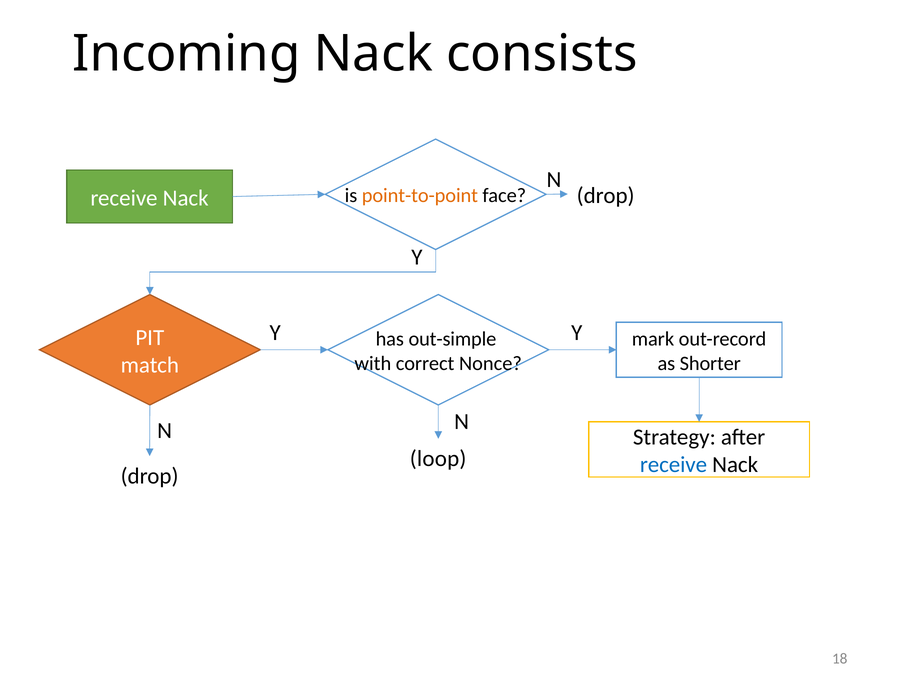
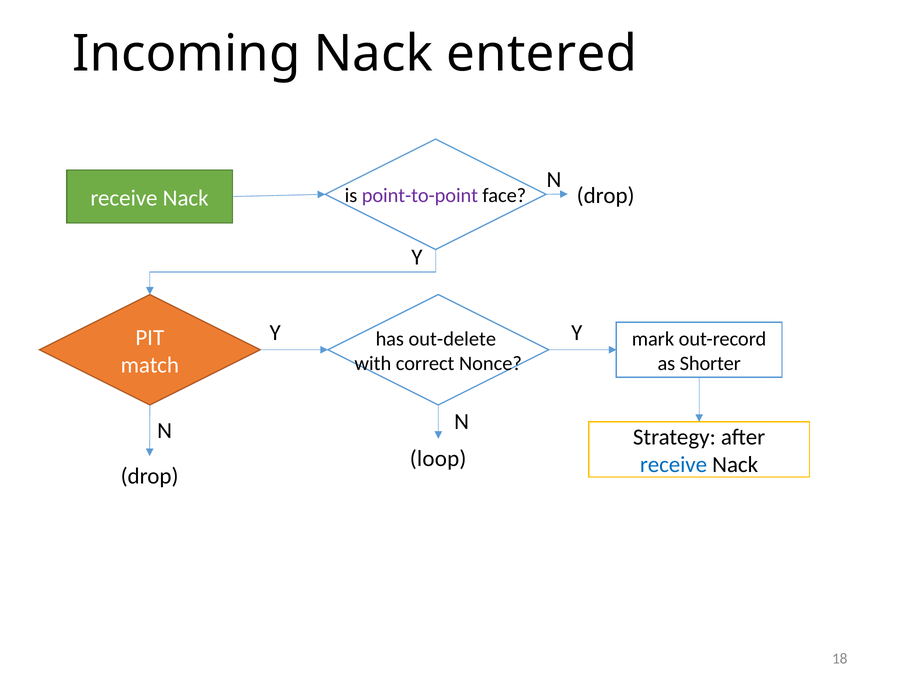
consists: consists -> entered
point-to-point colour: orange -> purple
out-simple: out-simple -> out-delete
